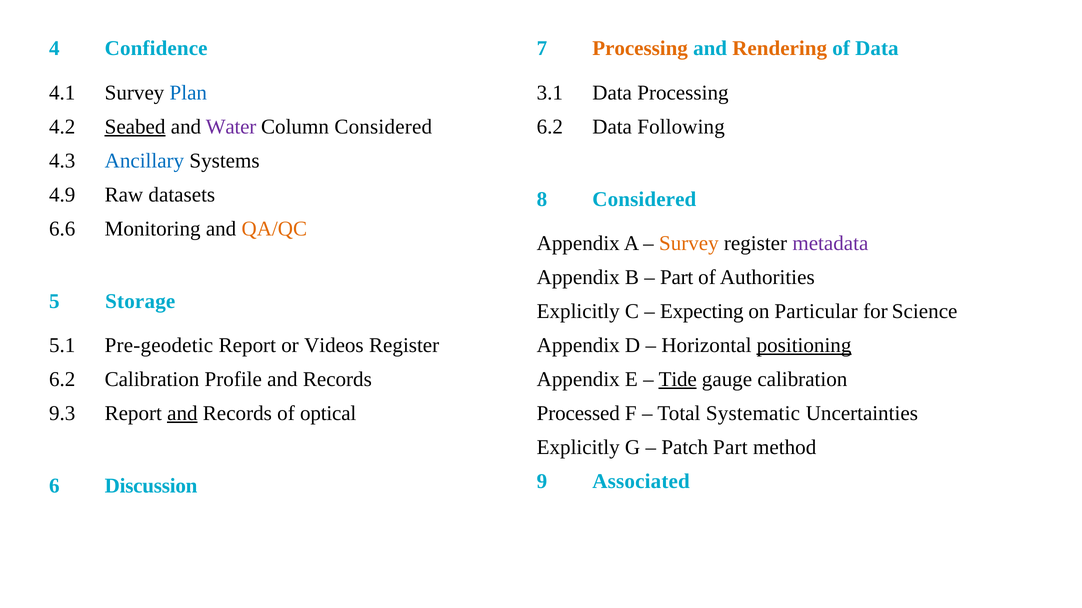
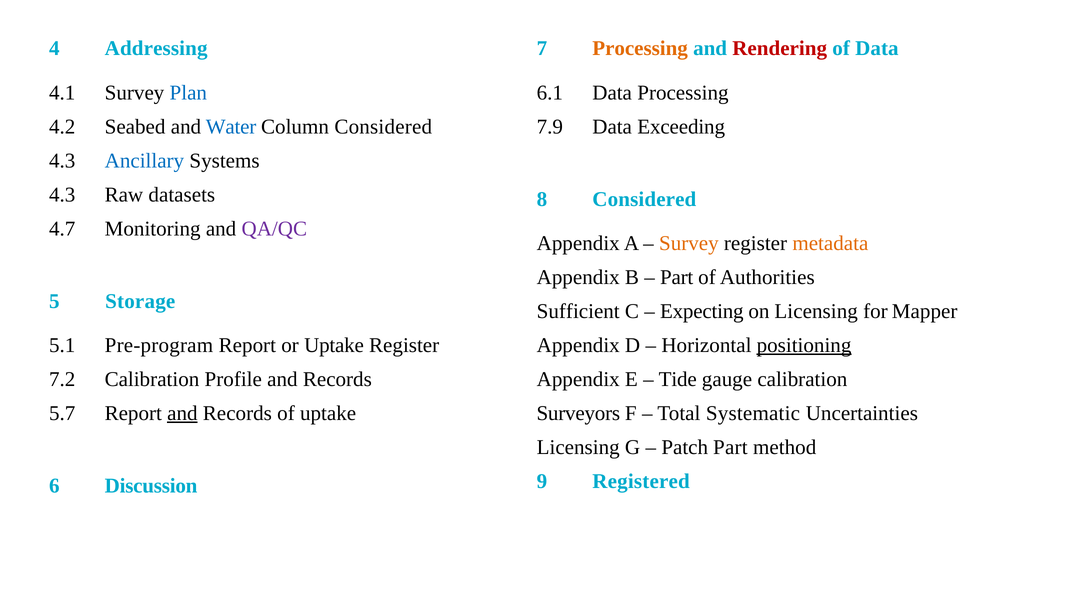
Confidence: Confidence -> Addressing
Rendering colour: orange -> red
3.1: 3.1 -> 6.1
Seabed underline: present -> none
Water colour: purple -> blue
6.2 at (550, 127): 6.2 -> 7.9
Following: Following -> Exceeding
4.9 at (62, 195): 4.9 -> 4.3
6.6: 6.6 -> 4.7
QA/QC colour: orange -> purple
metadata colour: purple -> orange
Explicitly at (578, 312): Explicitly -> Sufficient
on Particular: Particular -> Licensing
Science: Science -> Mapper
Pre-geodetic: Pre-geodetic -> Pre-program
or Videos: Videos -> Uptake
6.2 at (62, 380): 6.2 -> 7.2
Tide underline: present -> none
9.3: 9.3 -> 5.7
of optical: optical -> uptake
Processed: Processed -> Surveyors
Explicitly at (578, 448): Explicitly -> Licensing
Associated: Associated -> Registered
